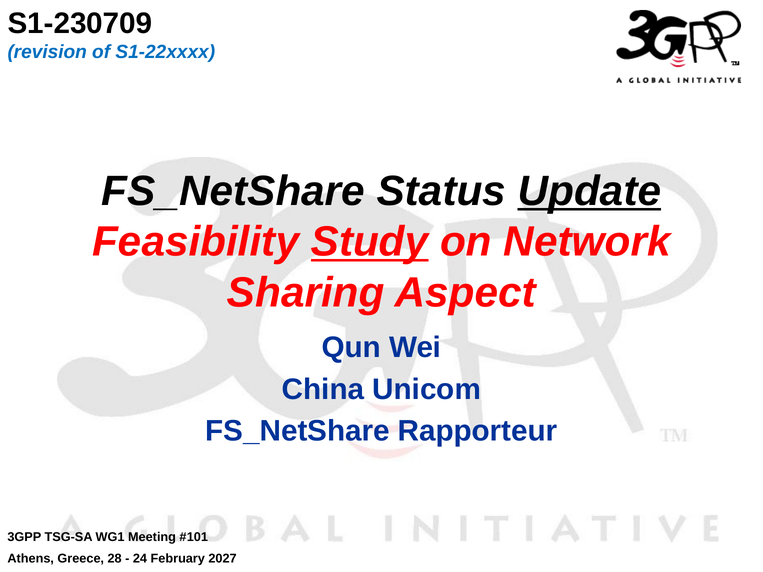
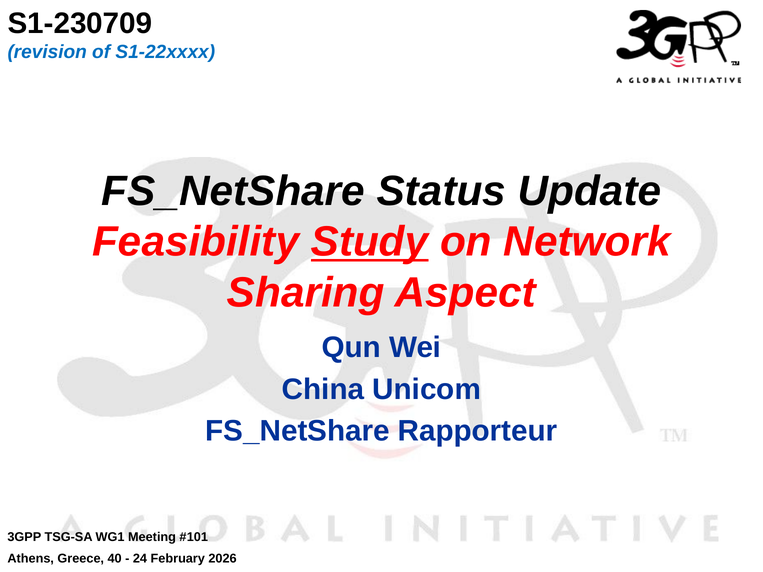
Update underline: present -> none
28: 28 -> 40
2027: 2027 -> 2026
